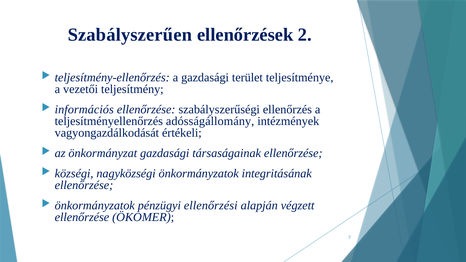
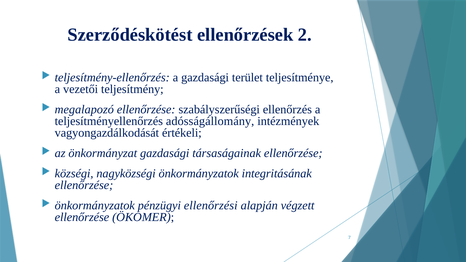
Szabályszerűen: Szabályszerűen -> Szerződéskötést
információs: információs -> megalapozó
